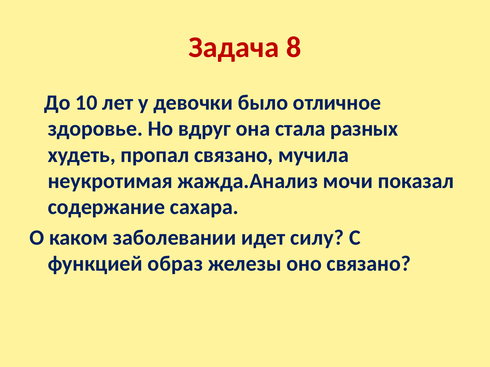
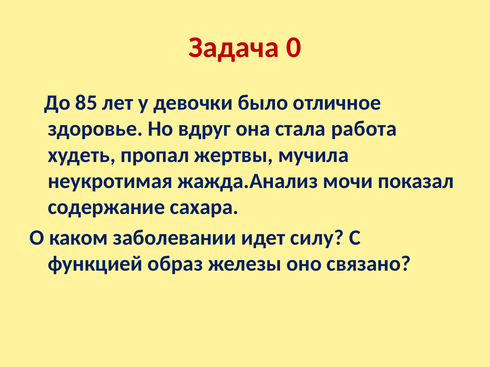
8: 8 -> 0
10: 10 -> 85
разных: разных -> работа
пропал связано: связано -> жертвы
